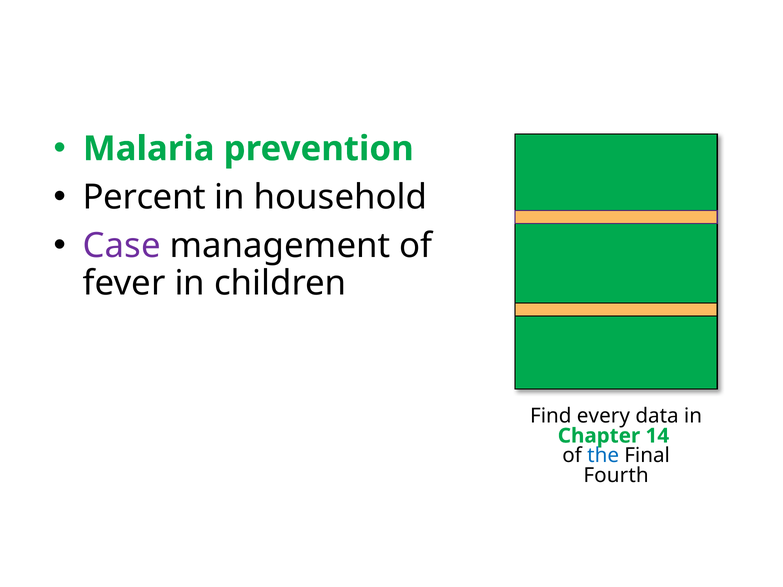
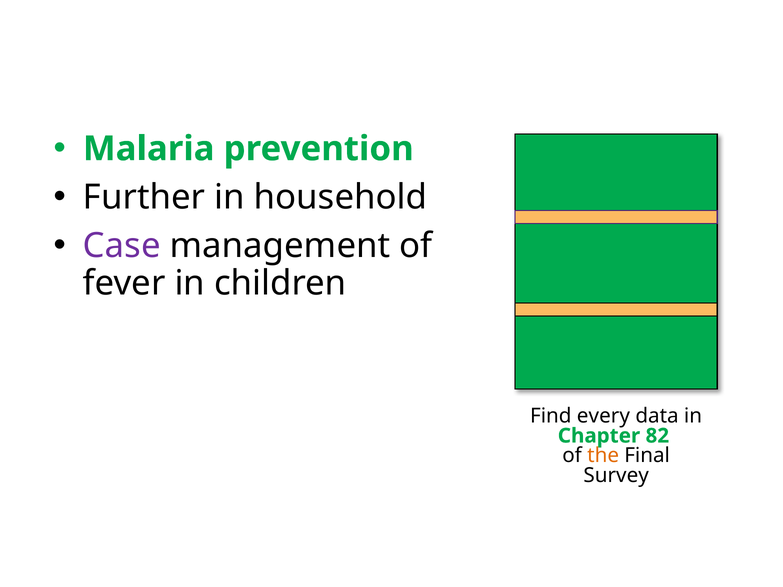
Percent: Percent -> Further
14: 14 -> 82
the colour: blue -> orange
Fourth: Fourth -> Survey
